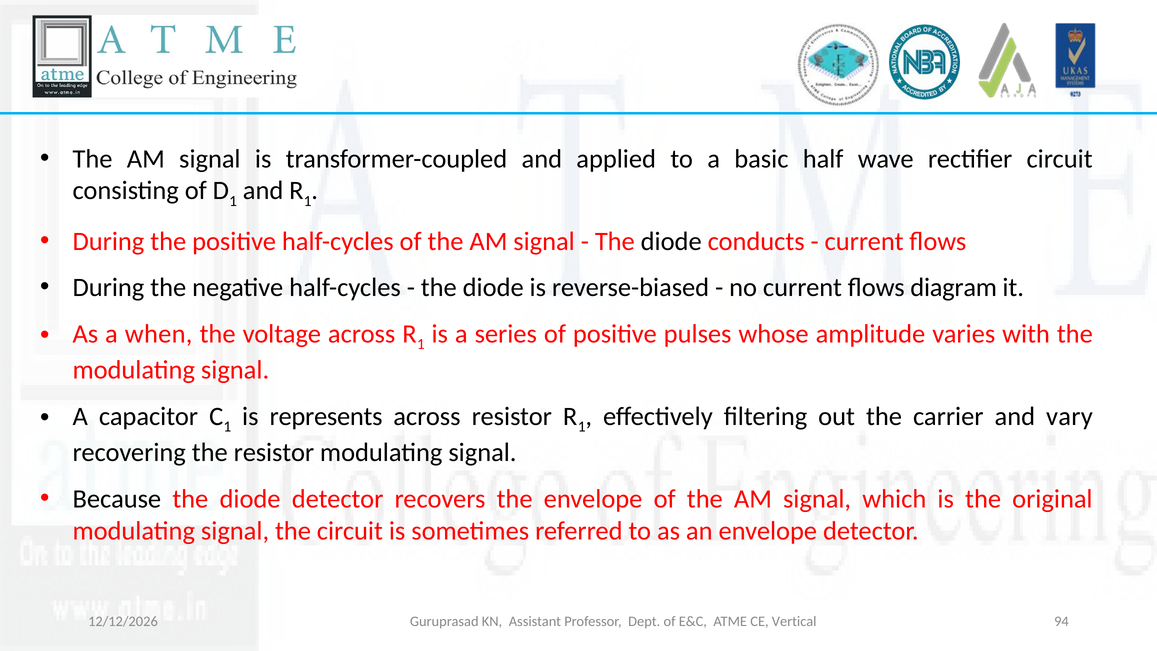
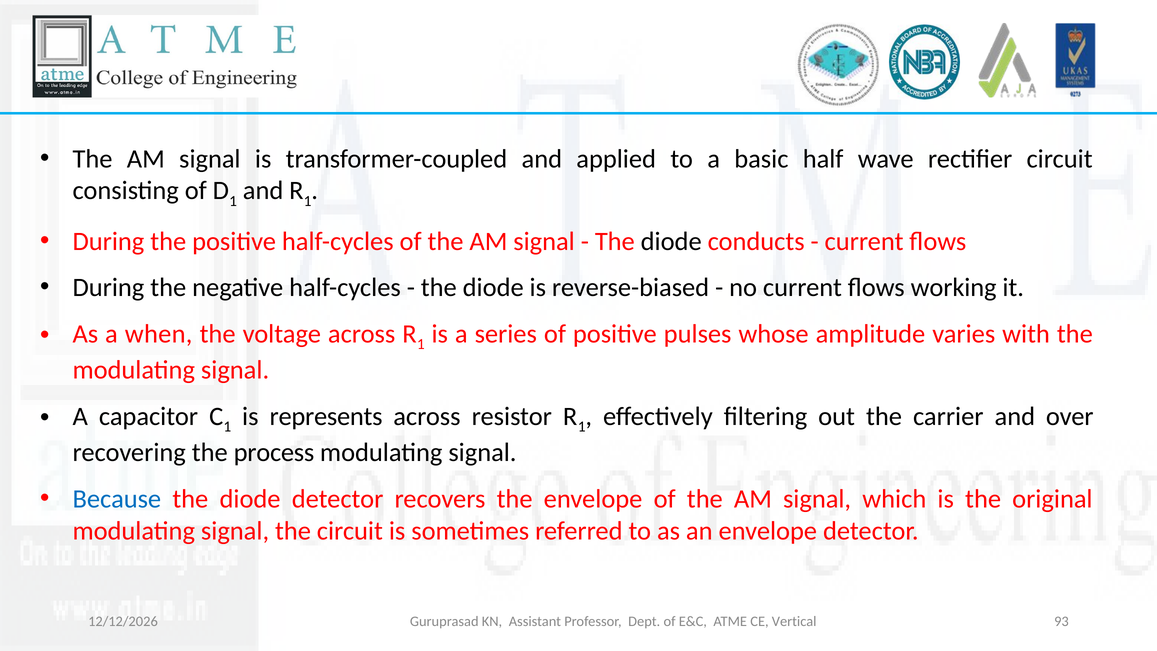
diagram: diagram -> working
vary: vary -> over
the resistor: resistor -> process
Because colour: black -> blue
94: 94 -> 93
